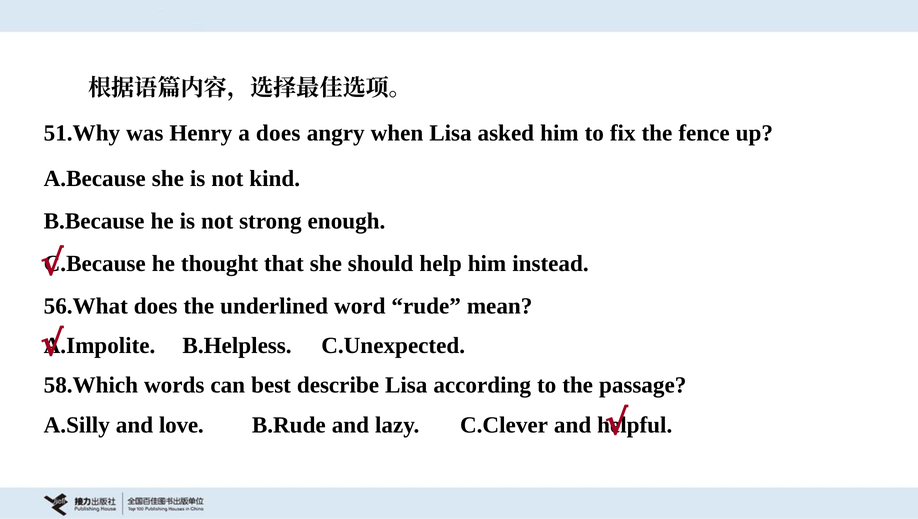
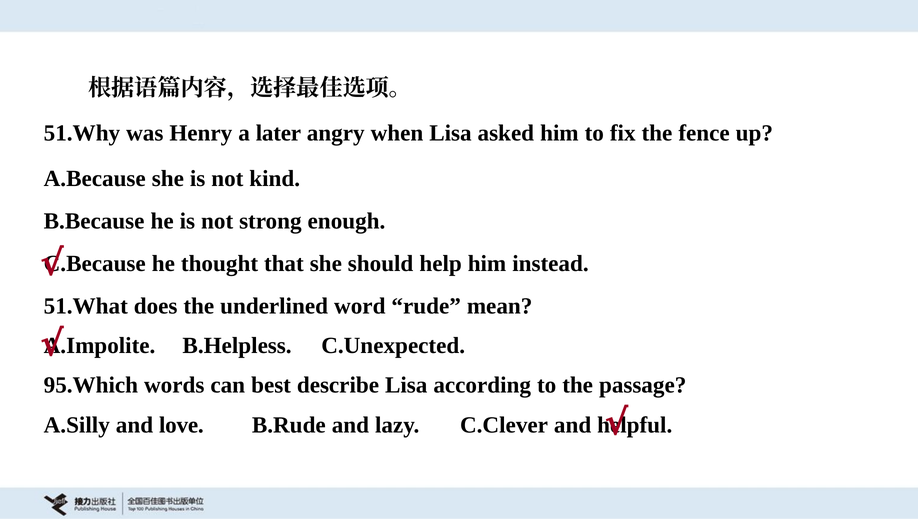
a does: does -> later
56.What: 56.What -> 51.What
58.Which: 58.Which -> 95.Which
